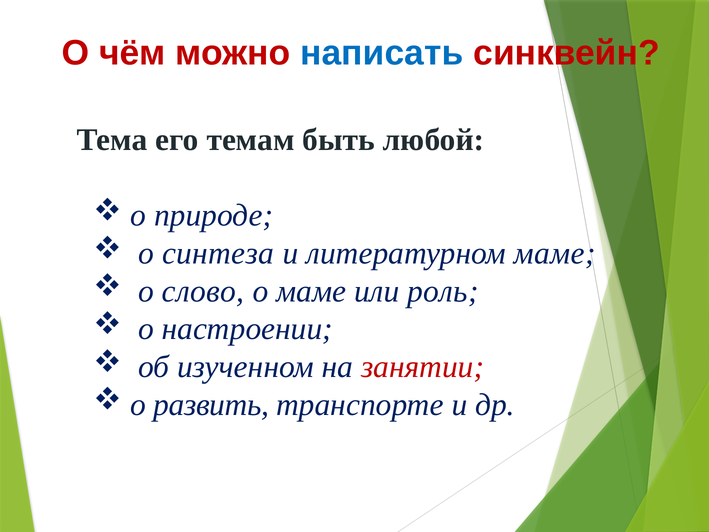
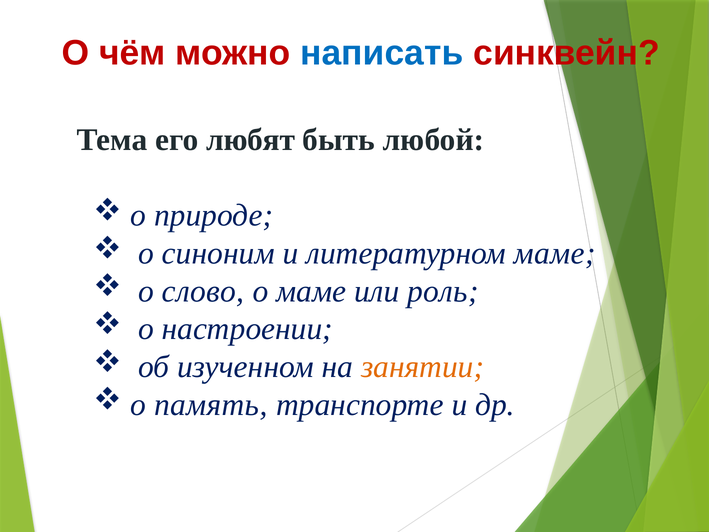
темам: темам -> любят
синтеза: синтеза -> синоним
занятии colour: red -> orange
развить: развить -> память
